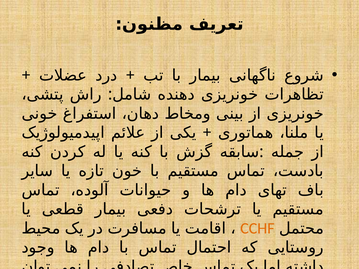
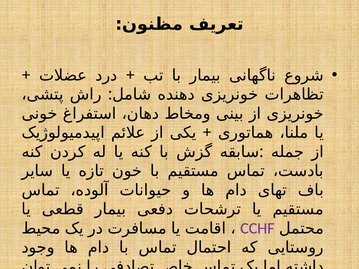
CCHF colour: orange -> purple
